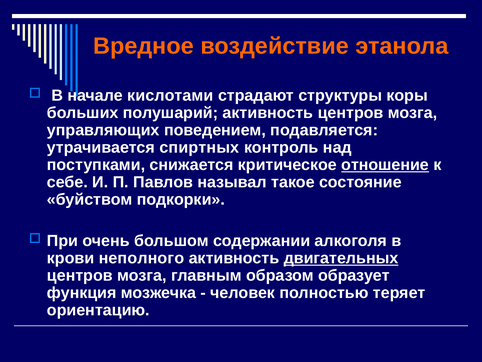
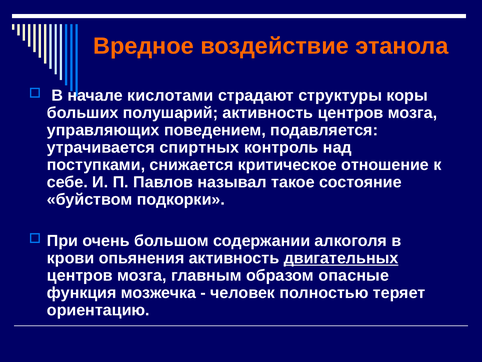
отношение underline: present -> none
неполного: неполного -> опьянения
образует: образует -> опасные
